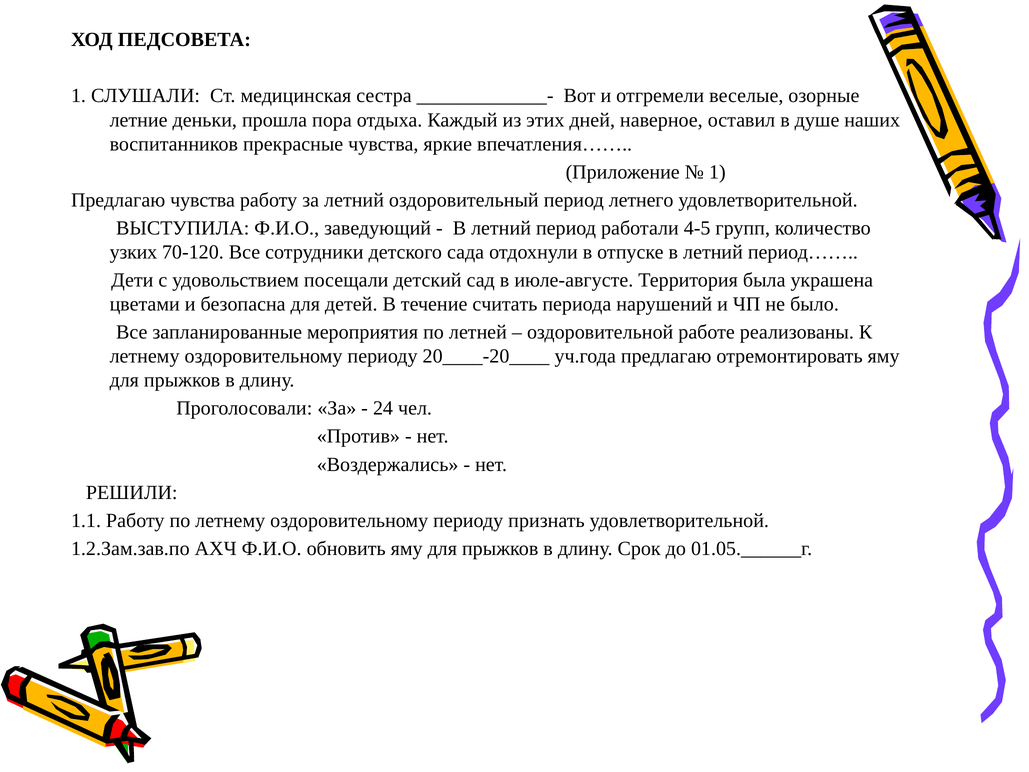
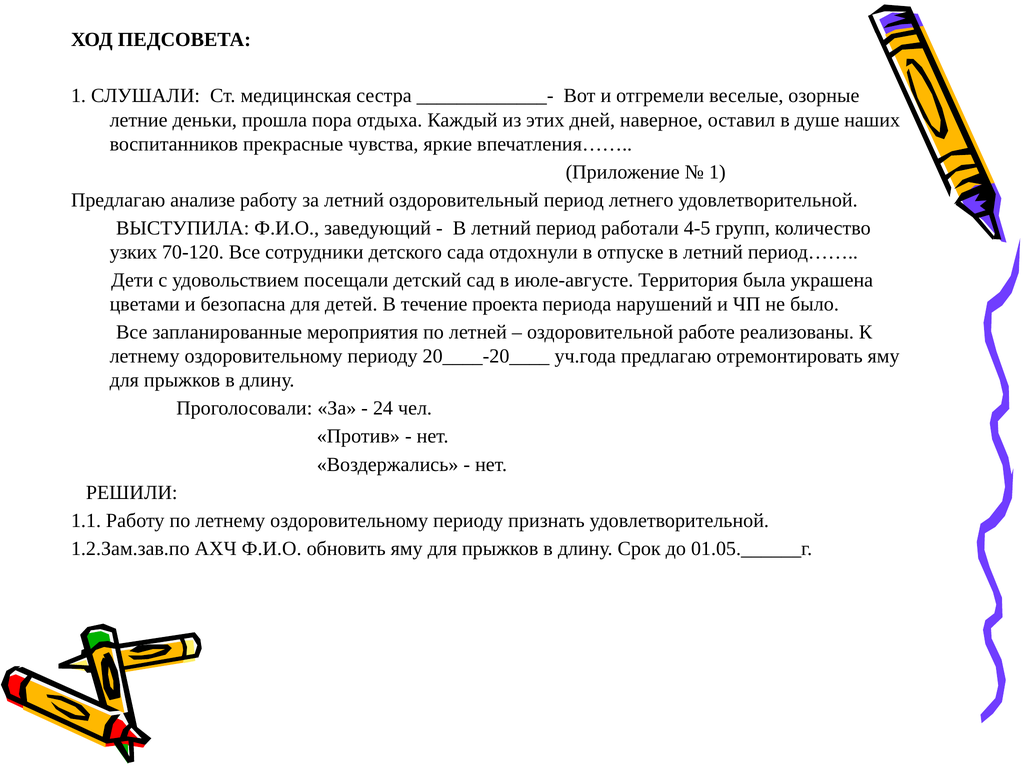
Предлагаю чувства: чувства -> анализе
считать: считать -> проекта
